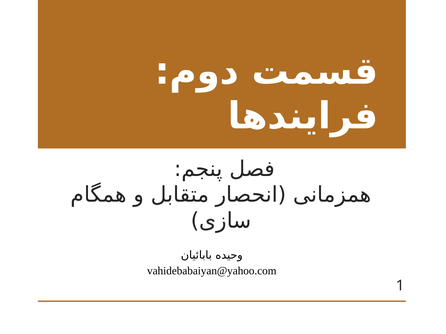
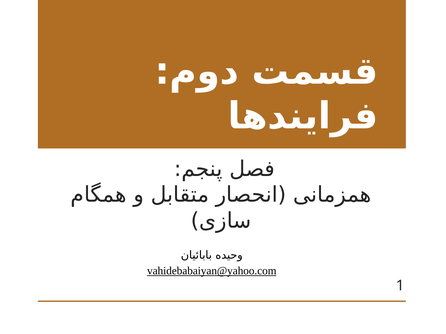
vahidebabaiyan@yahoo.com underline: none -> present
